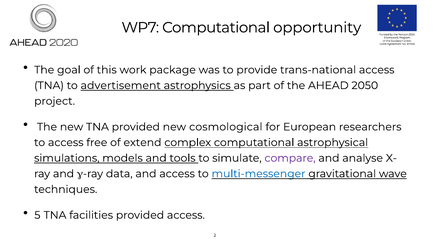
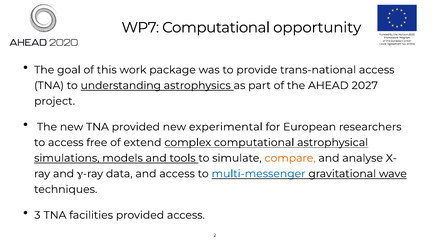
advertisement: advertisement -> understanding
2050: 2050 -> 2027
cosmological: cosmological -> experimental
compare colour: purple -> orange
5: 5 -> 3
